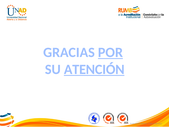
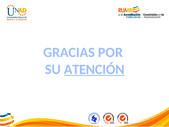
POR underline: present -> none
